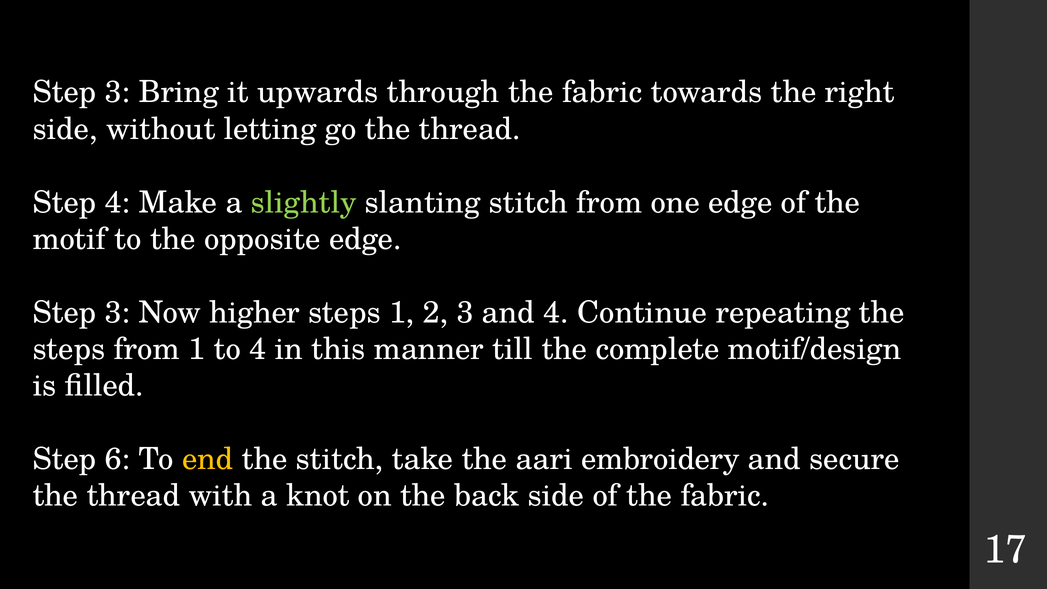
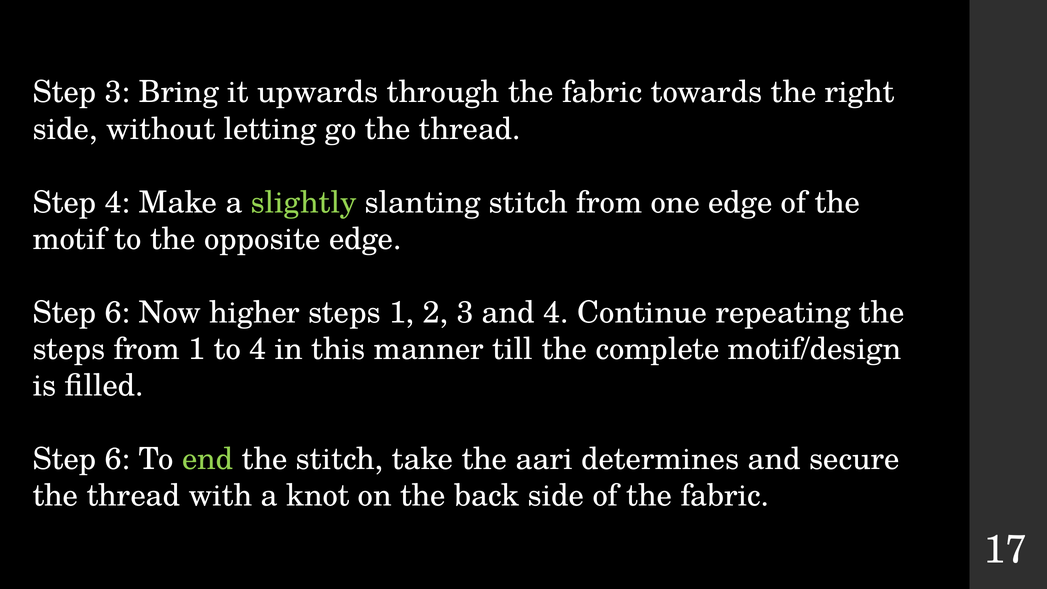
3 at (118, 312): 3 -> 6
end colour: yellow -> light green
embroidery: embroidery -> determines
